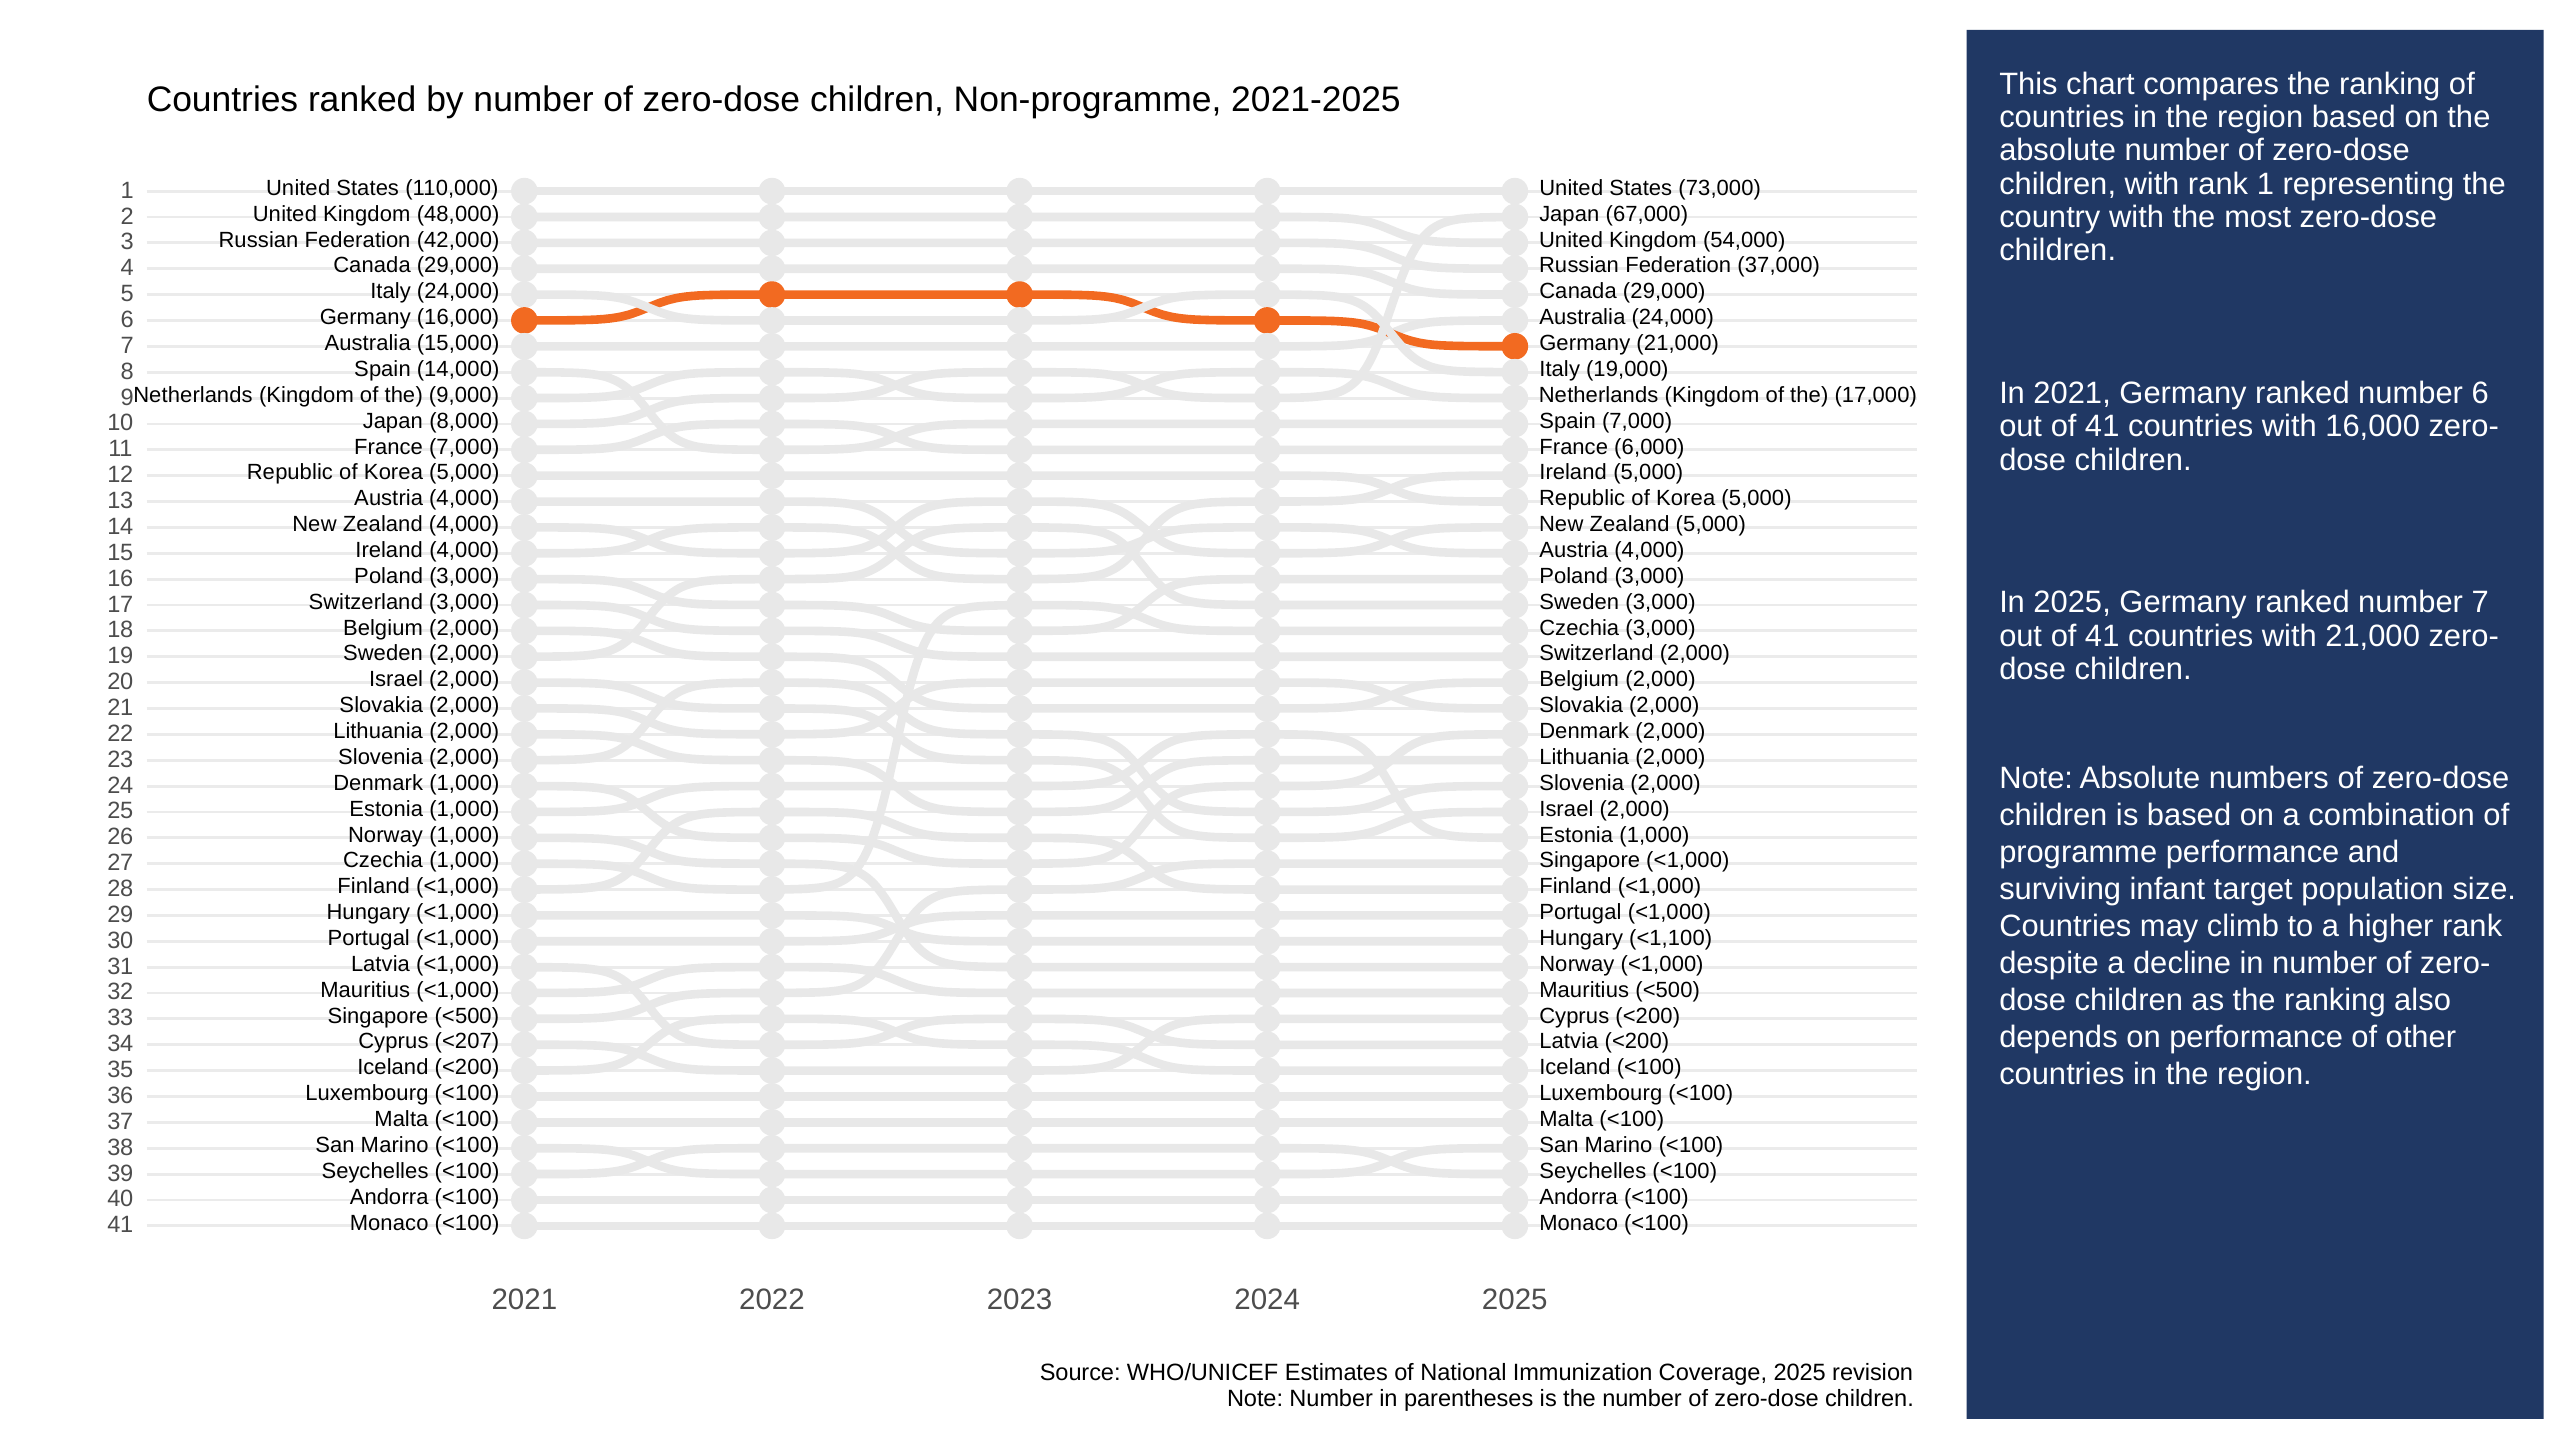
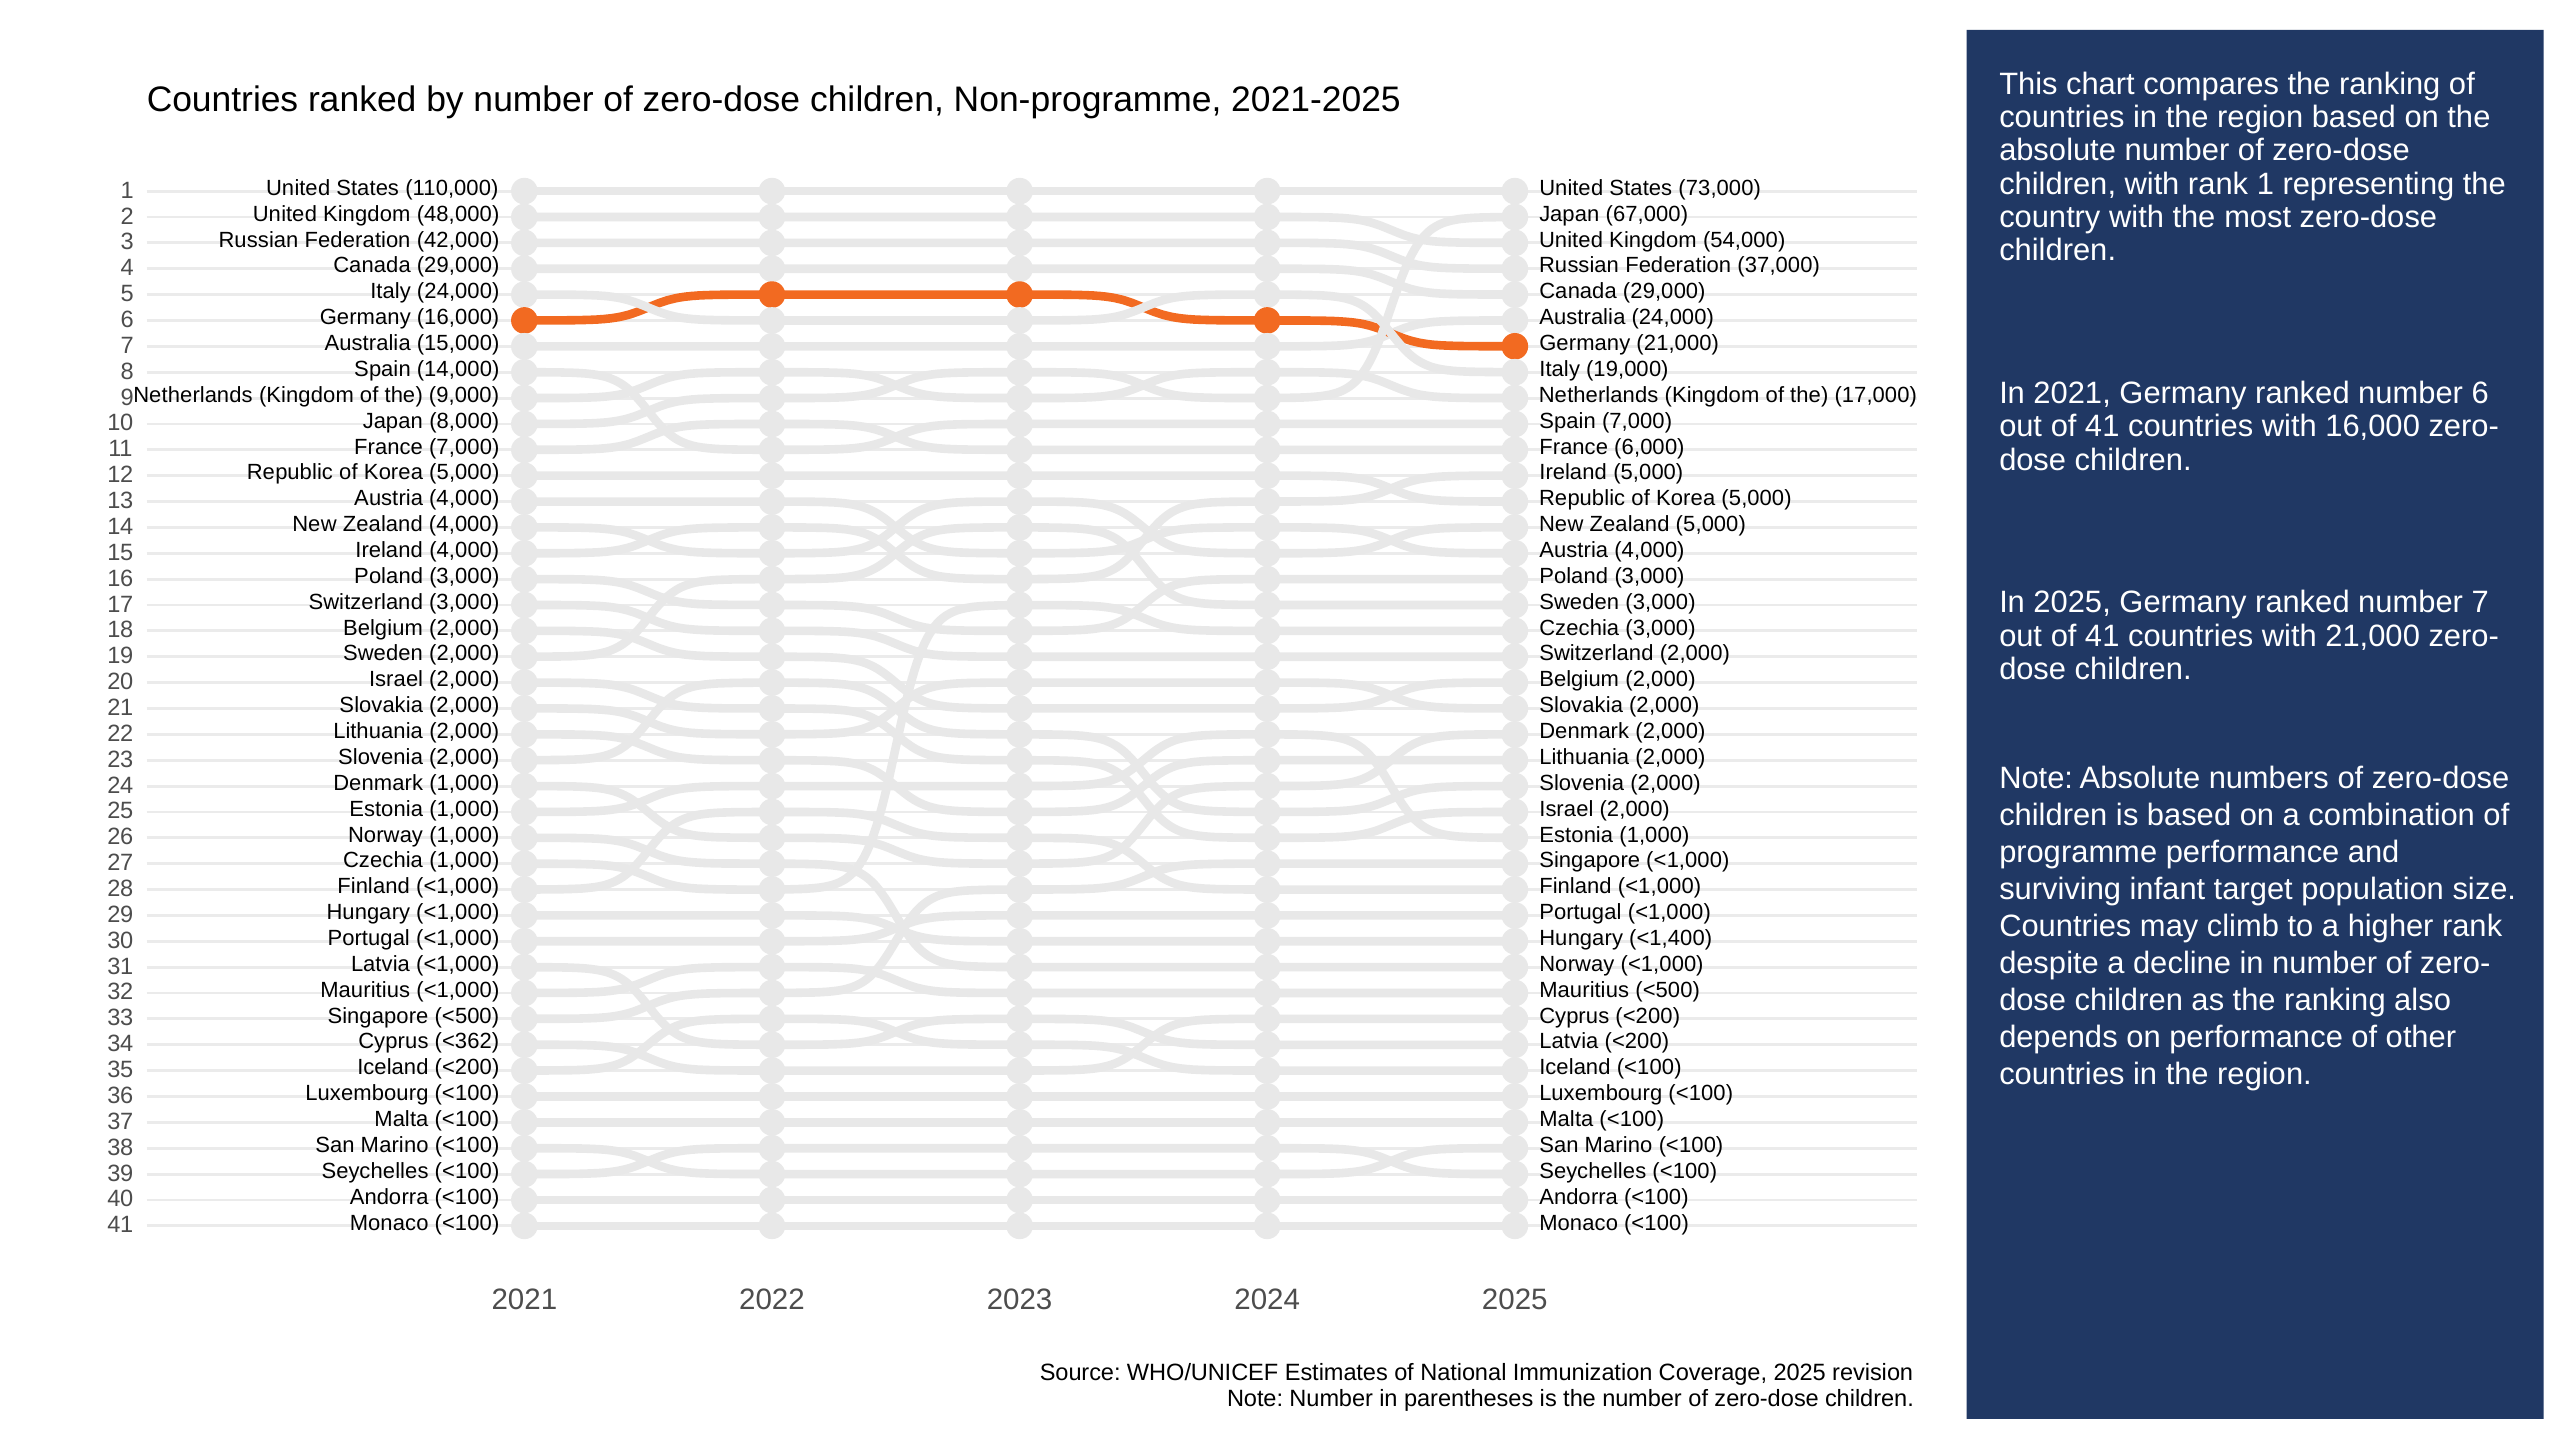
<1,100: <1,100 -> <1,400
<207: <207 -> <362
